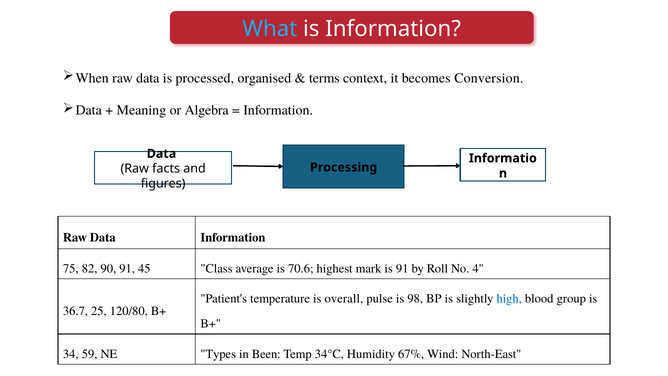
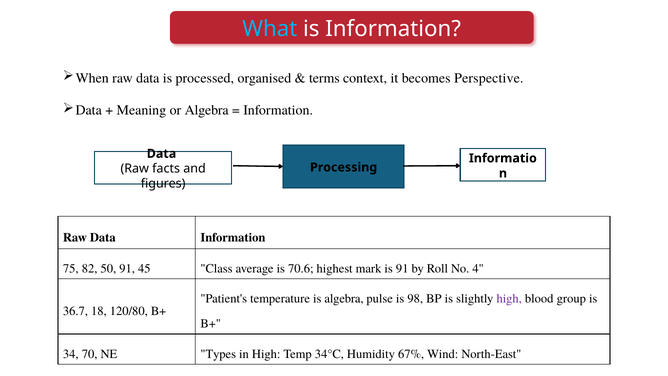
Conversion: Conversion -> Perspective
90: 90 -> 50
is overall: overall -> algebra
high at (509, 299) colour: blue -> purple
25: 25 -> 18
59: 59 -> 70
in Been: Been -> High
